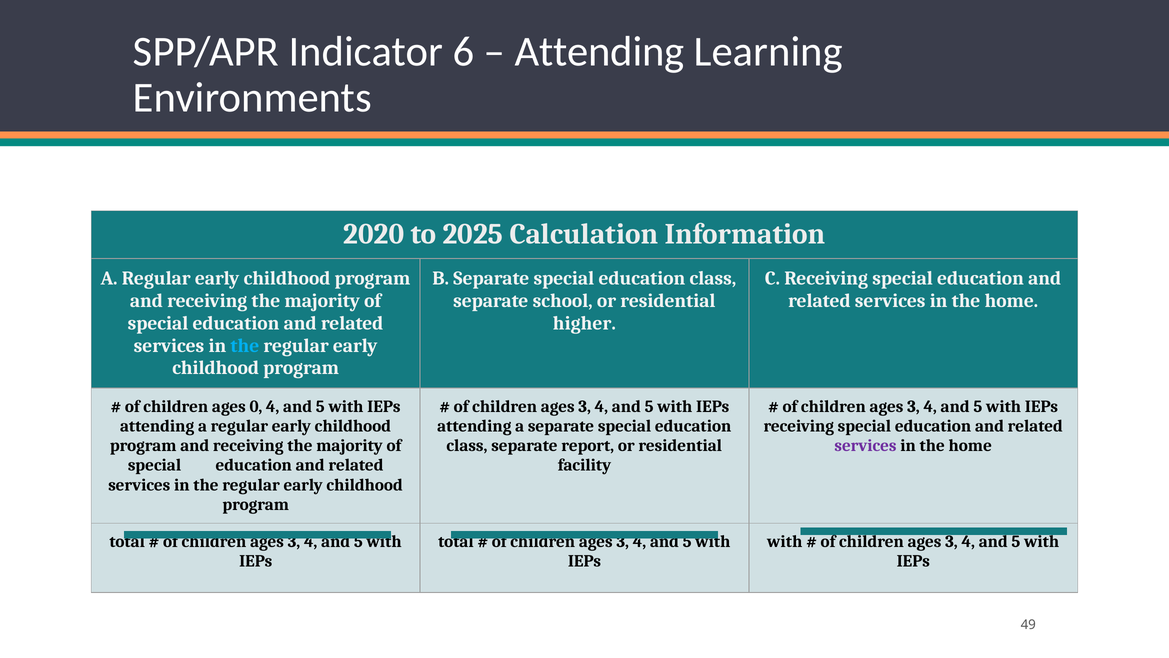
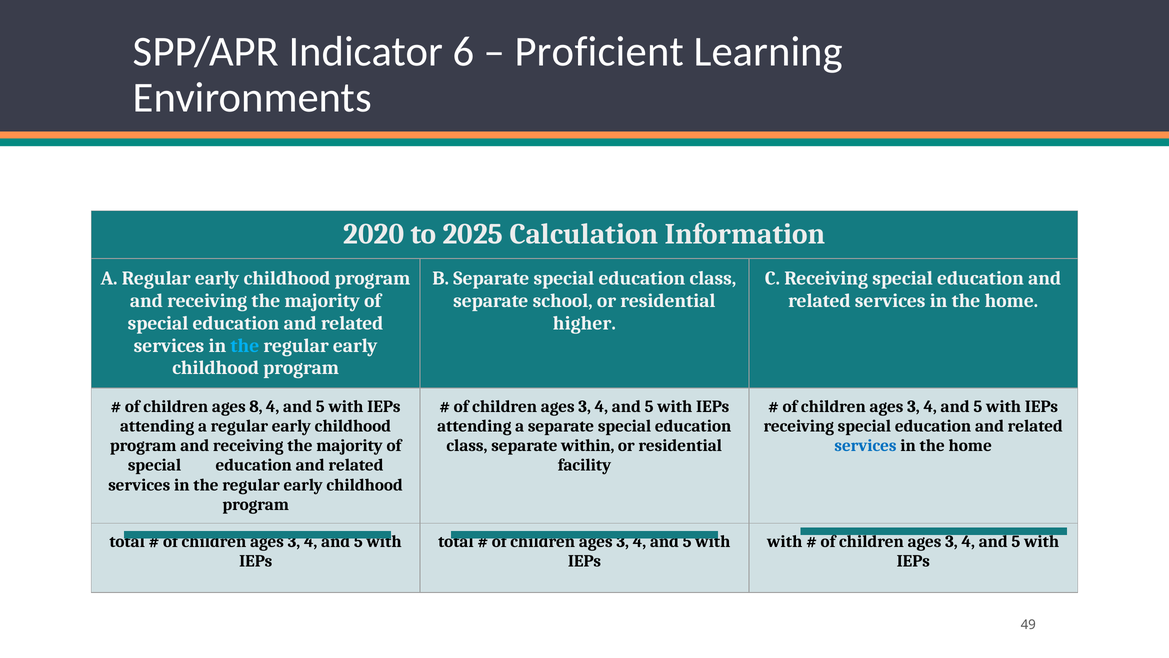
Attending at (600, 52): Attending -> Proficient
0: 0 -> 8
report: report -> within
services at (865, 445) colour: purple -> blue
